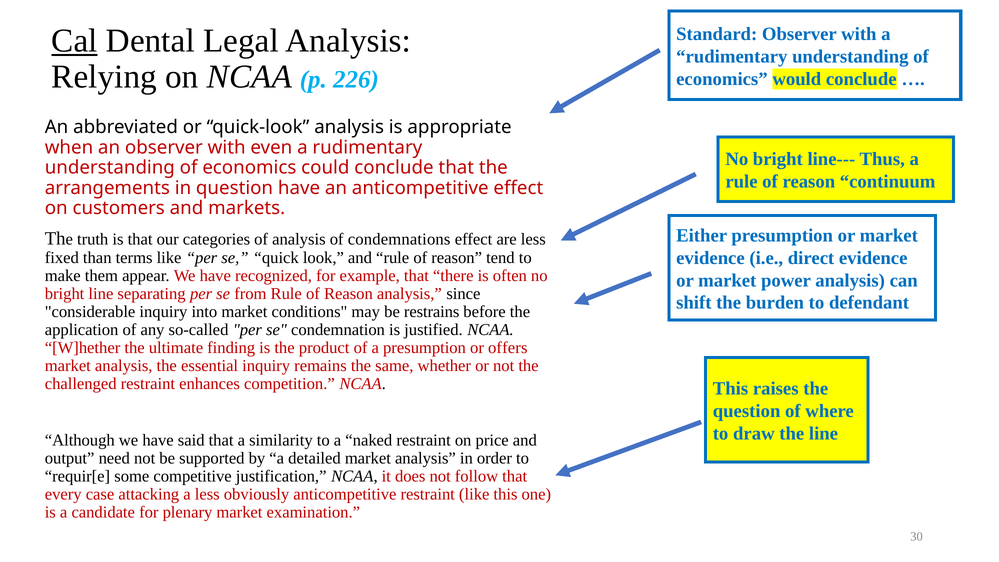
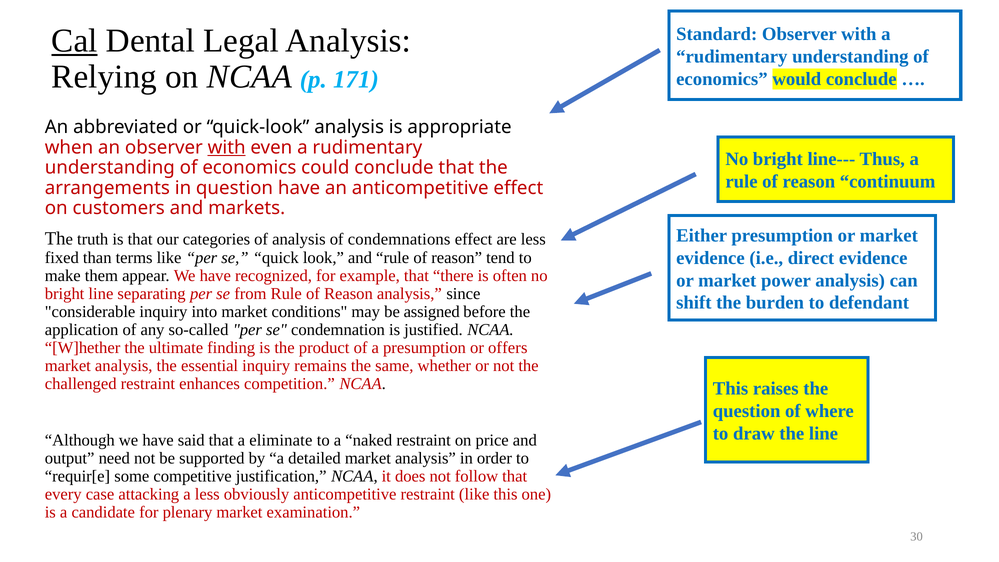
226: 226 -> 171
with at (227, 147) underline: none -> present
restrains: restrains -> assigned
similarity: similarity -> eliminate
